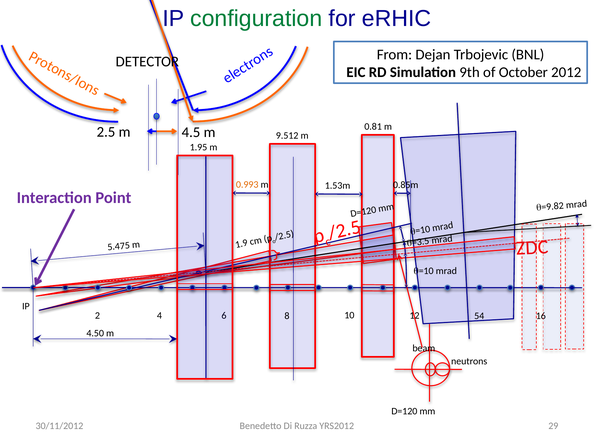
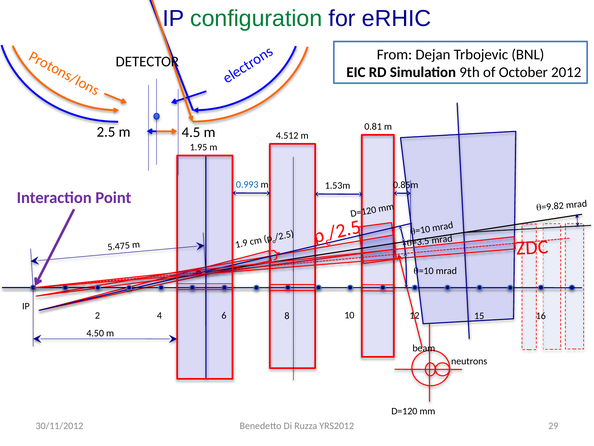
9.512: 9.512 -> 4.512
0.993 colour: orange -> blue
54: 54 -> 15
